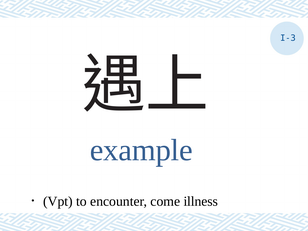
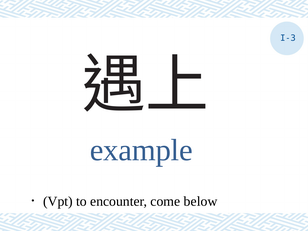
illness: illness -> below
